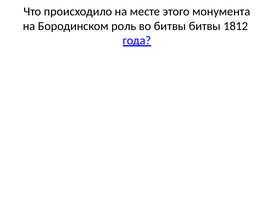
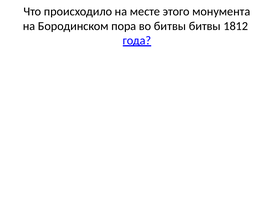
роль: роль -> пора
